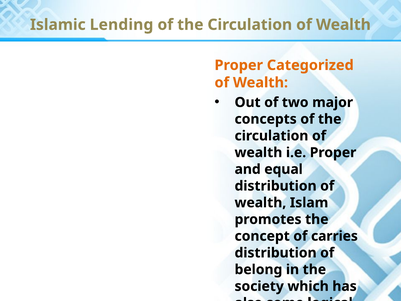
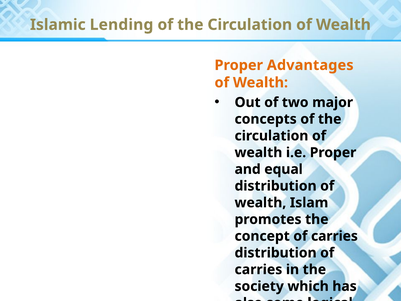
Categorized: Categorized -> Advantages
belong at (258, 269): belong -> carries
